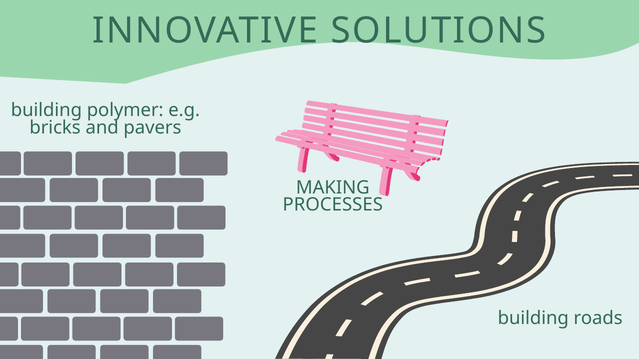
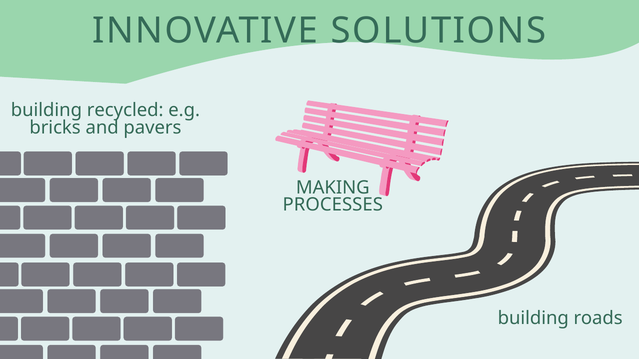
polymer: polymer -> recycled
